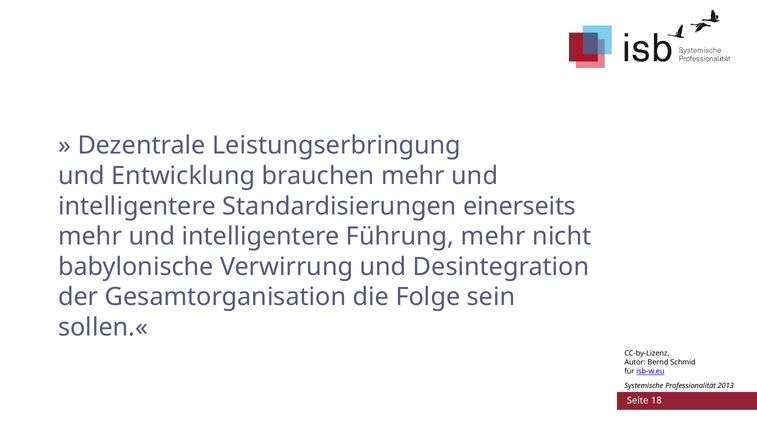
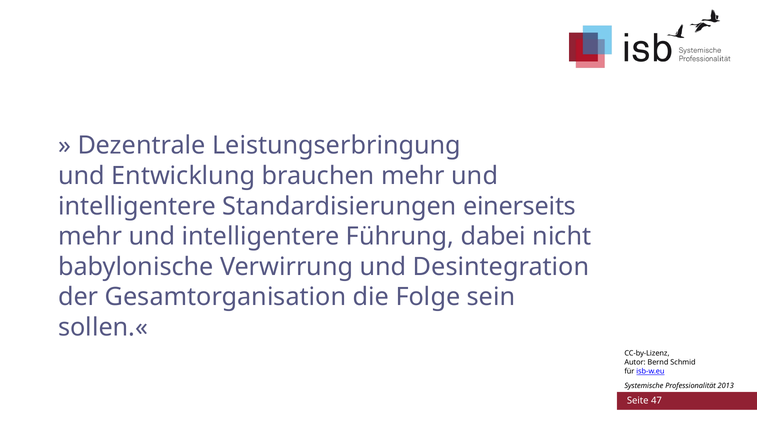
Führung mehr: mehr -> dabei
18: 18 -> 47
